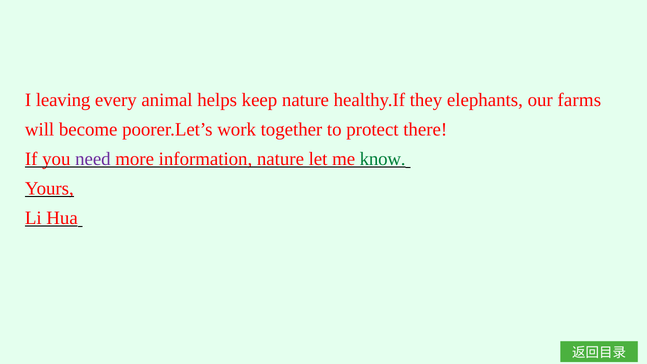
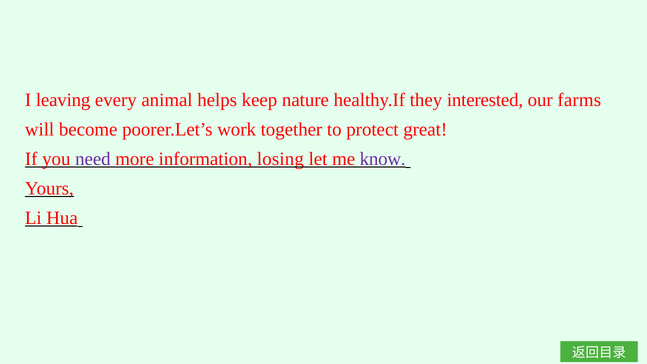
elephants: elephants -> interested
there: there -> great
information nature: nature -> losing
know colour: green -> purple
